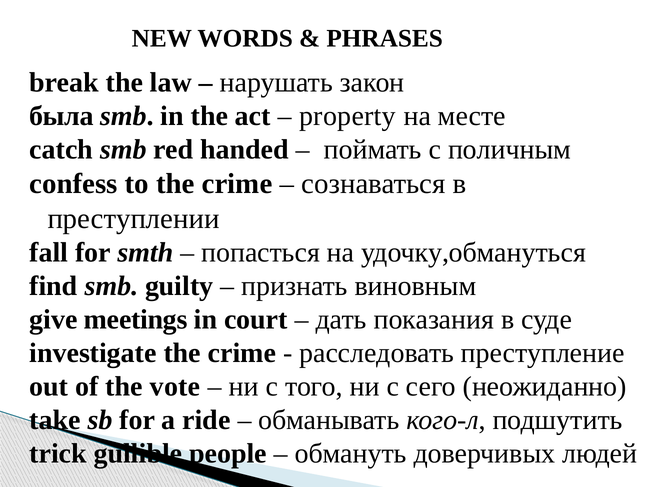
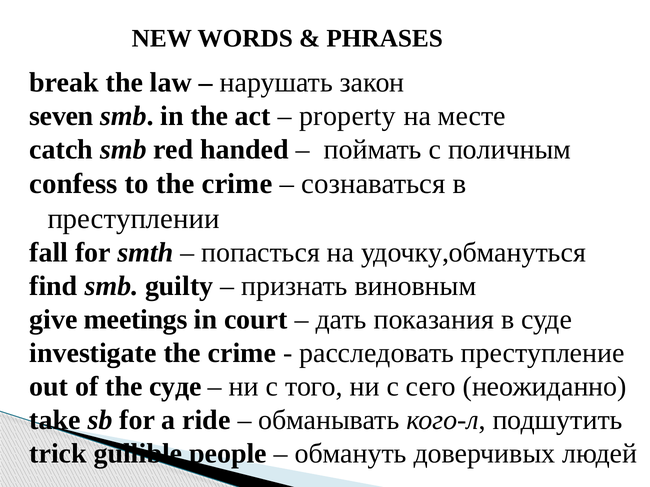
была: была -> seven
the vote: vote -> суде
